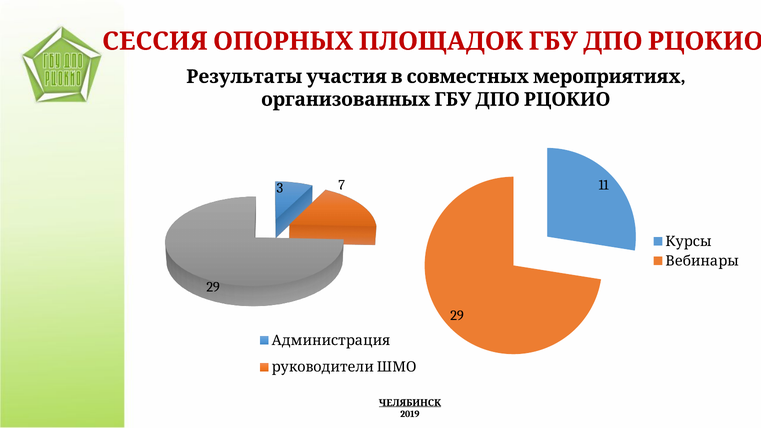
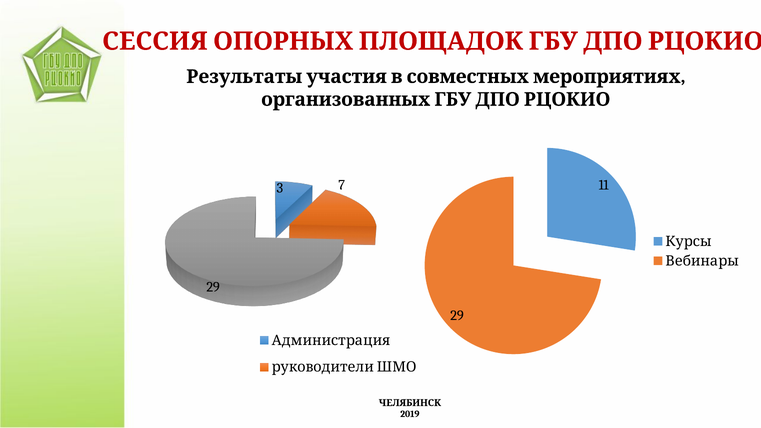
ЧЕЛЯБИНСК underline: present -> none
